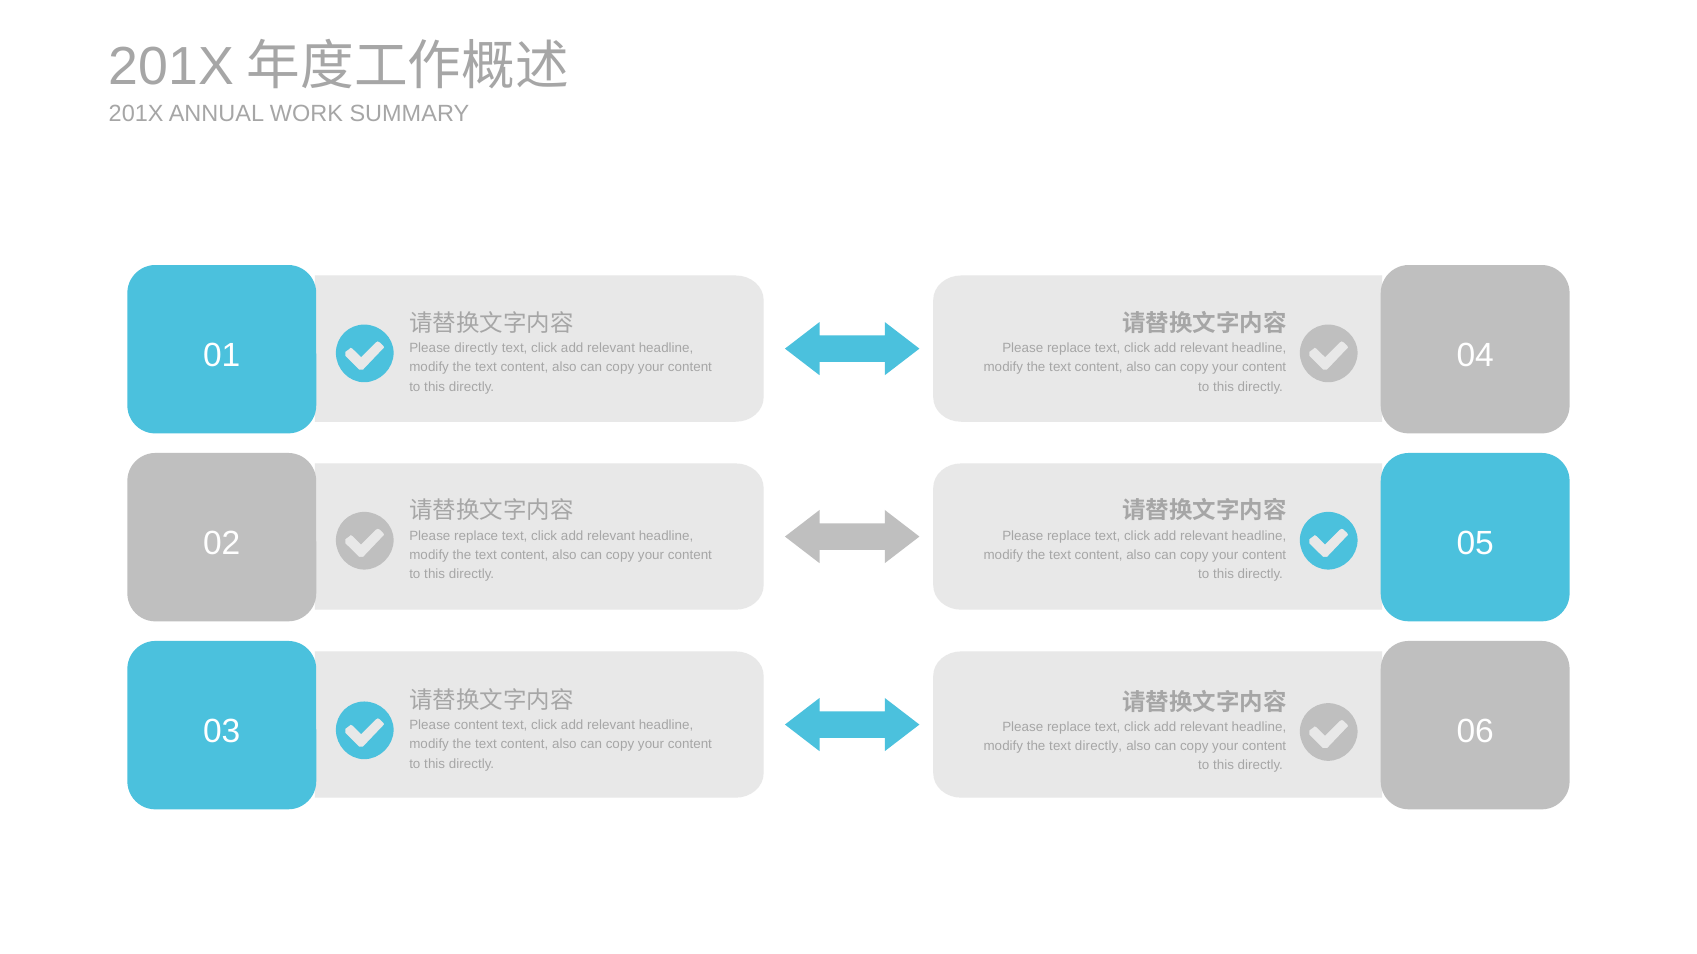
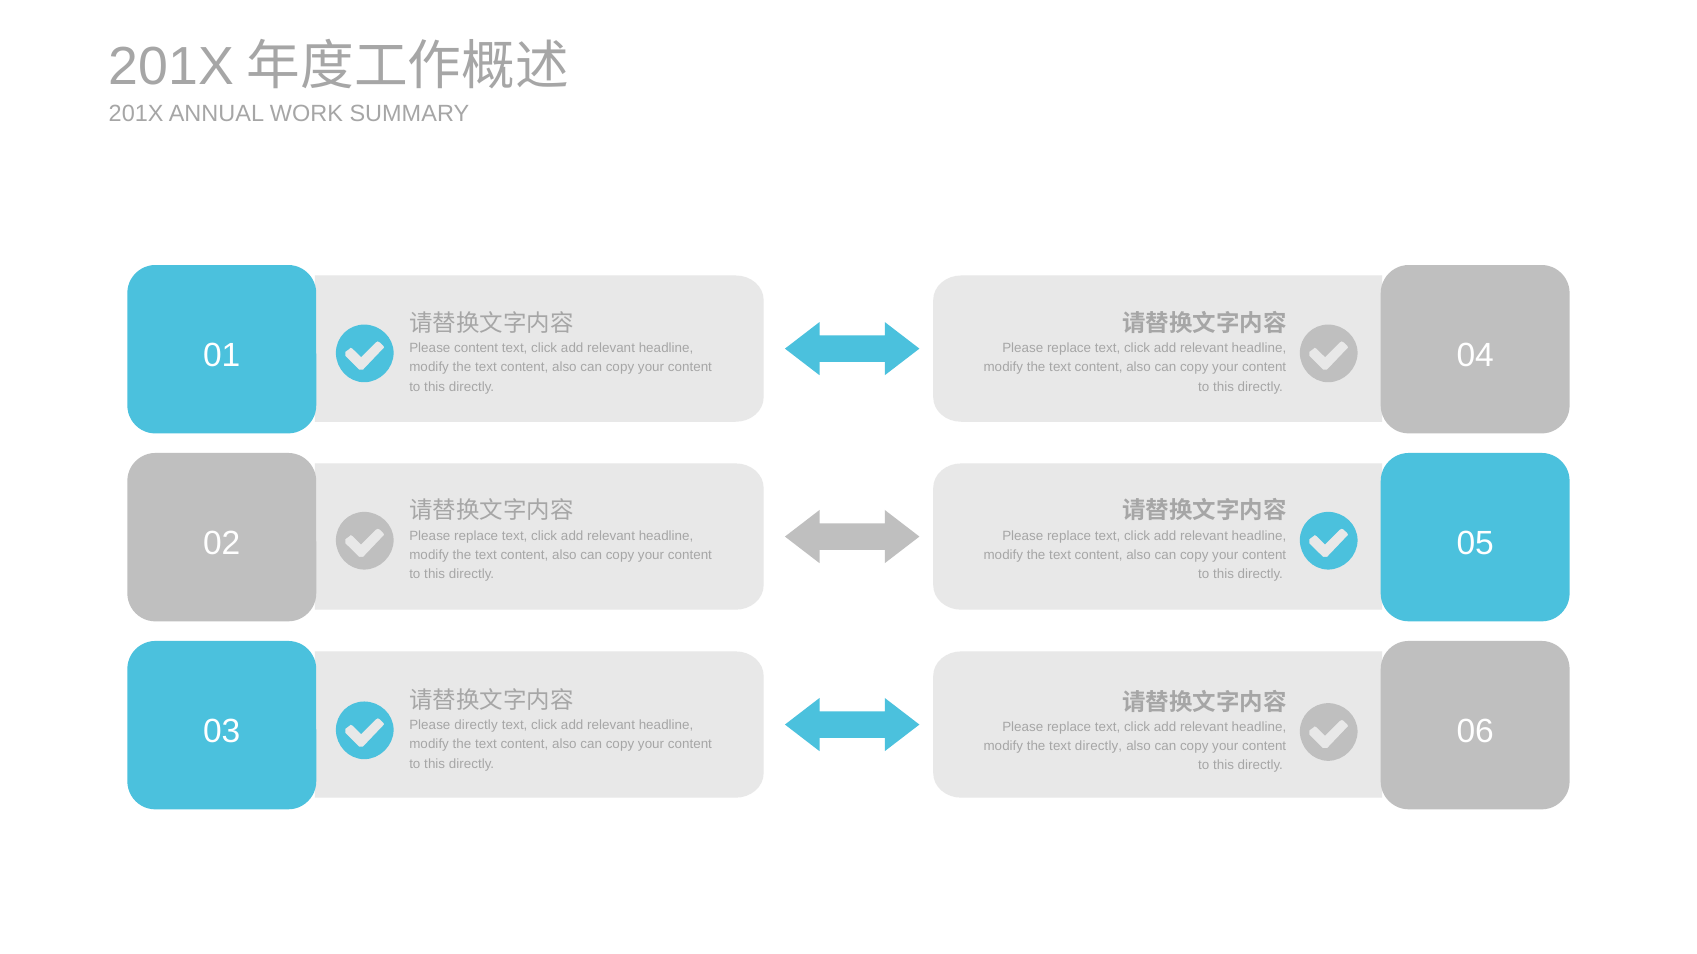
Please directly: directly -> content
Please content: content -> directly
